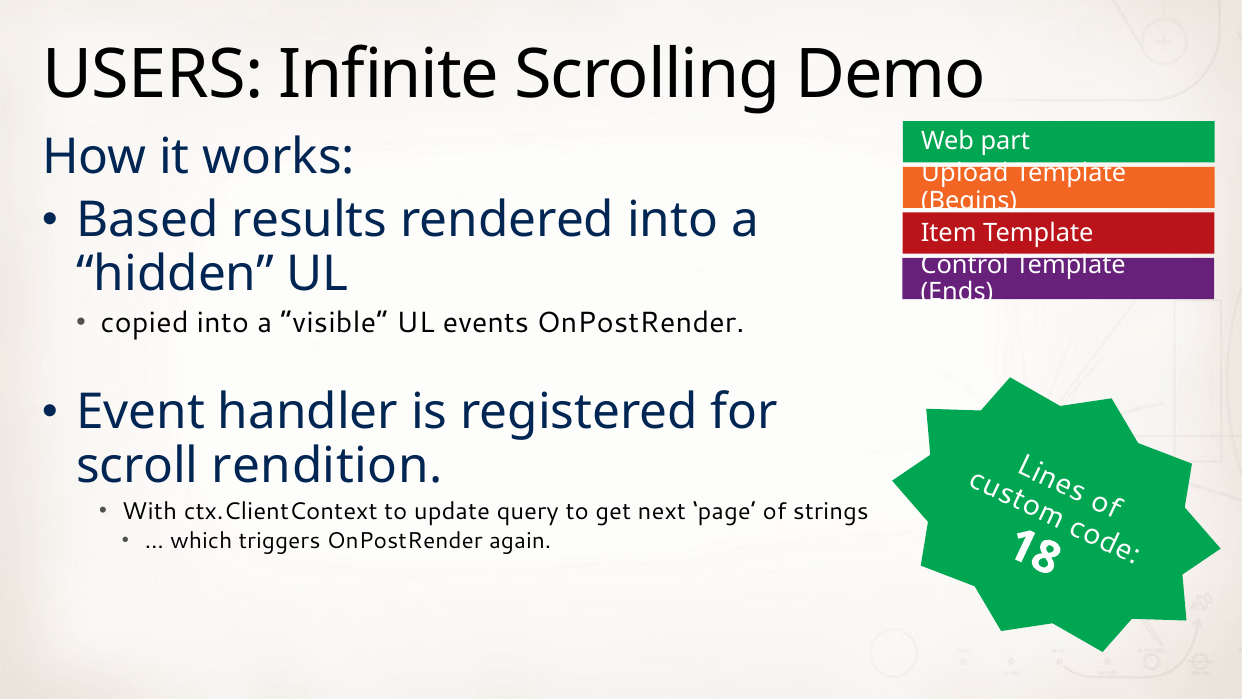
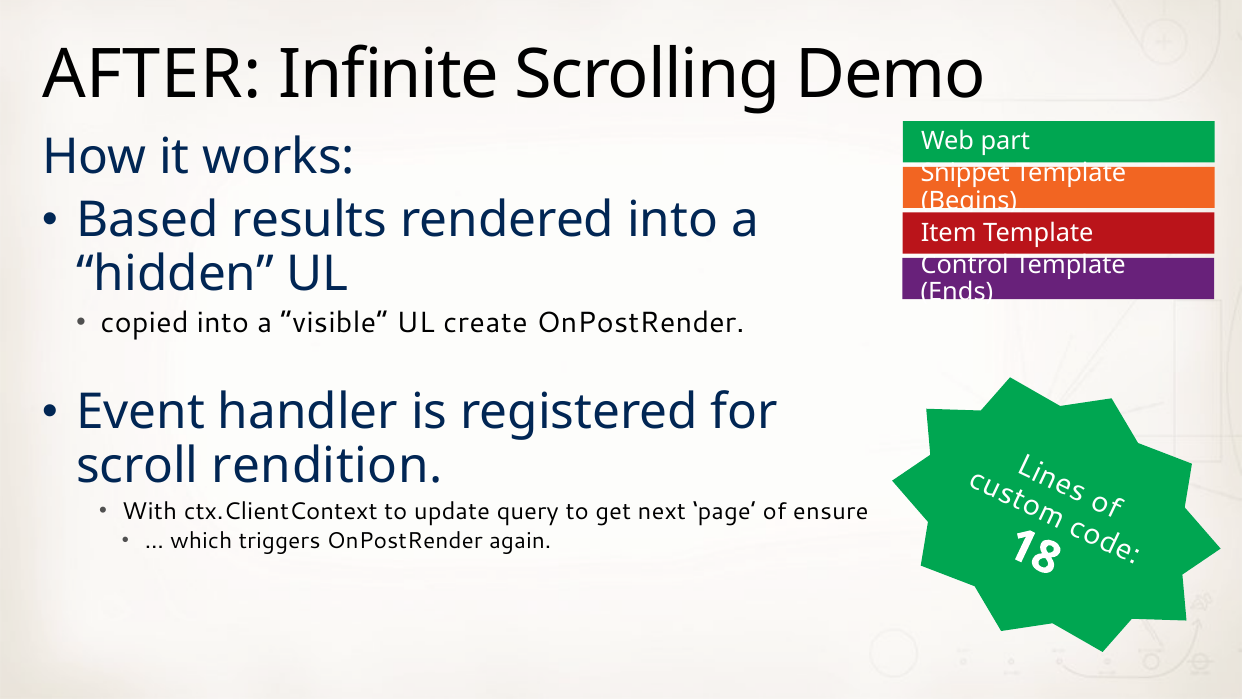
USERS: USERS -> AFTER
Upload: Upload -> Snippet
events: events -> create
strings: strings -> ensure
